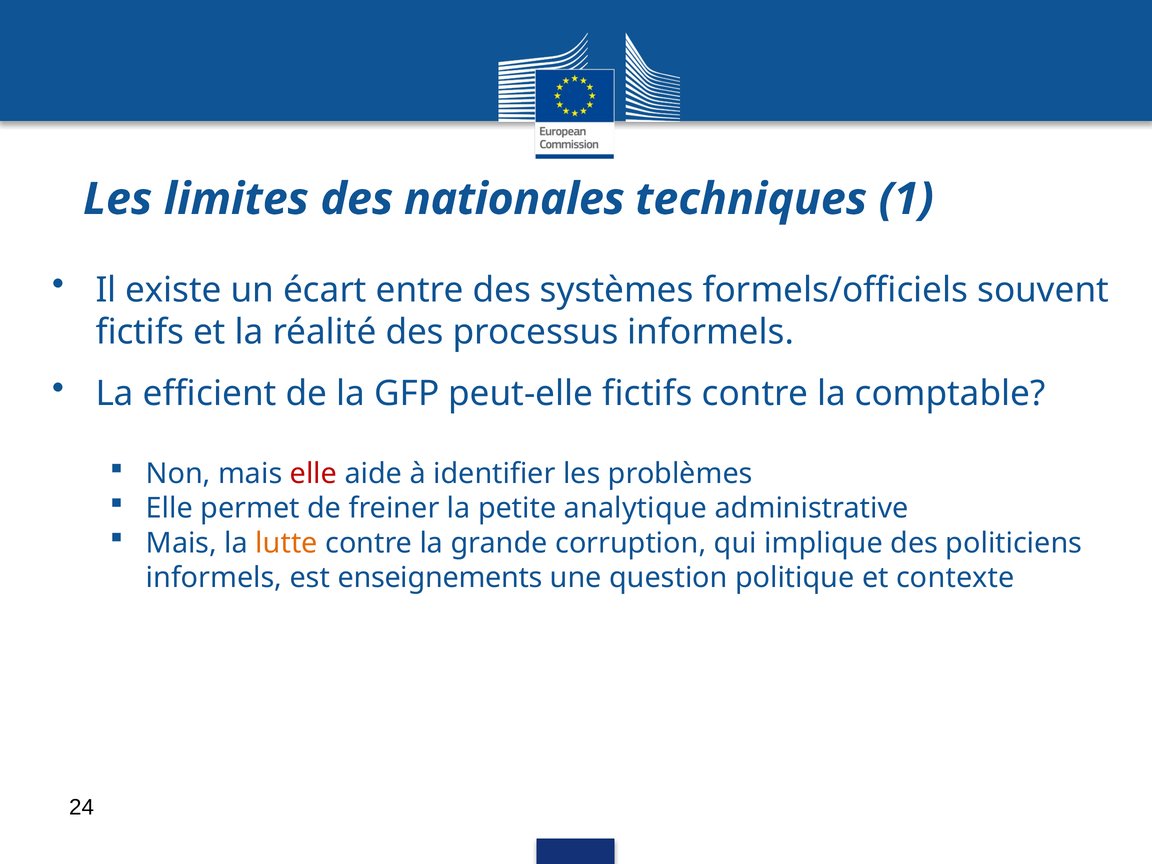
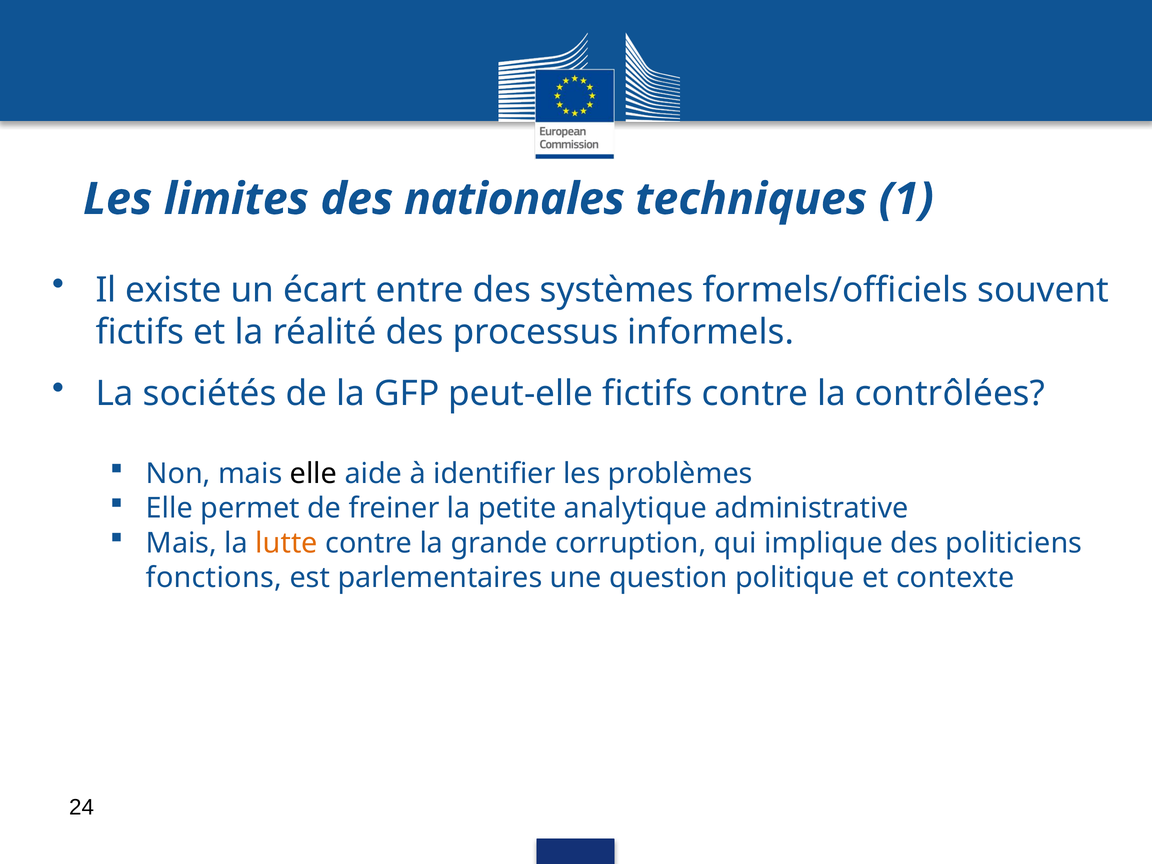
efficient: efficient -> sociétés
comptable: comptable -> contrôlées
elle at (313, 474) colour: red -> black
informels at (214, 578): informels -> fonctions
enseignements: enseignements -> parlementaires
